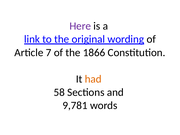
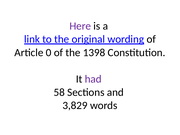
7: 7 -> 0
1866: 1866 -> 1398
had colour: orange -> purple
9,781: 9,781 -> 3,829
